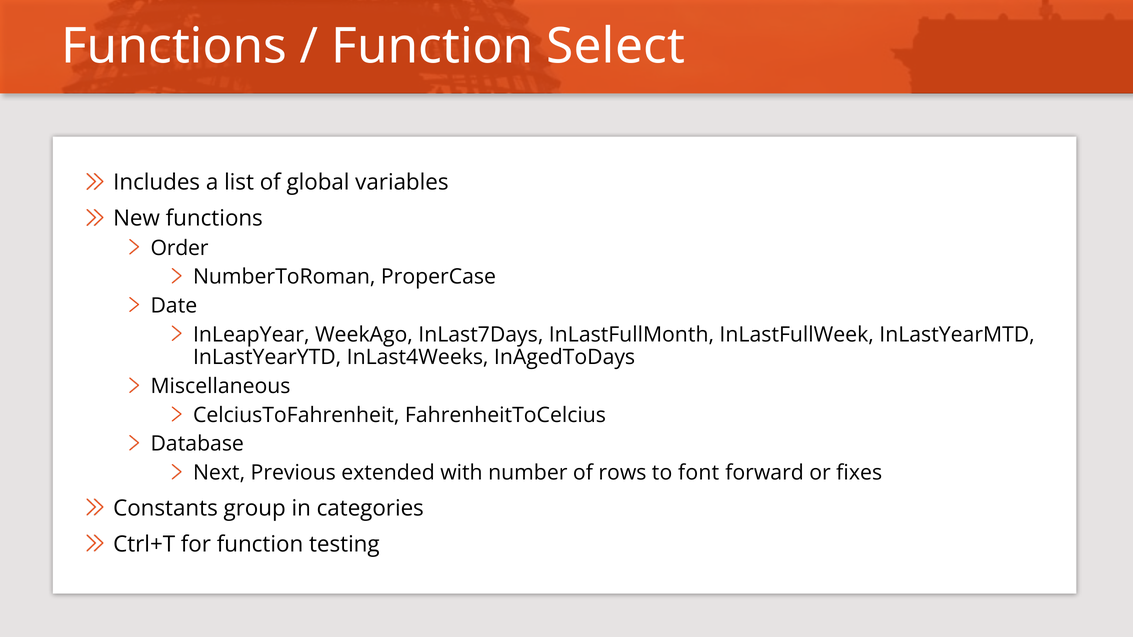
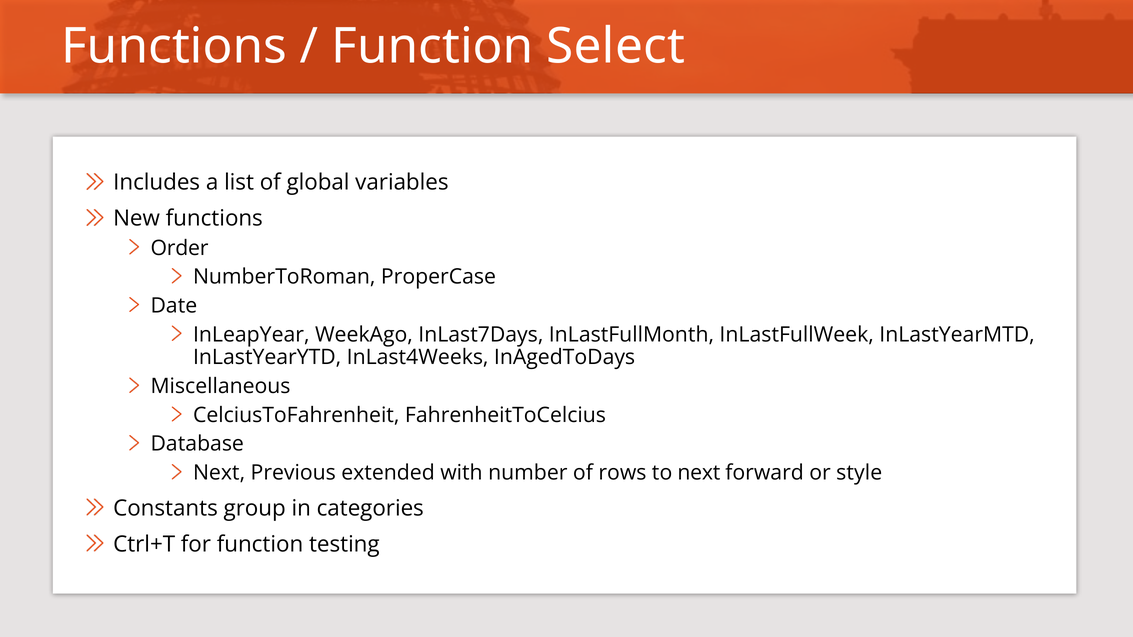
to font: font -> next
fixes: fixes -> style
